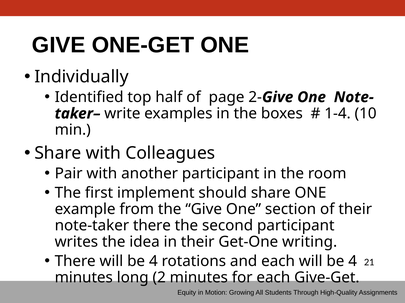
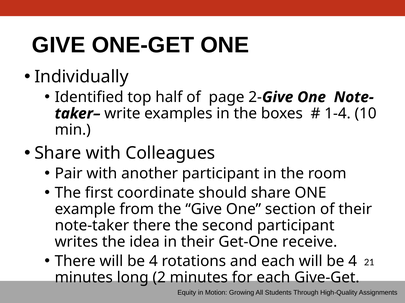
implement: implement -> coordinate
writing: writing -> receive
